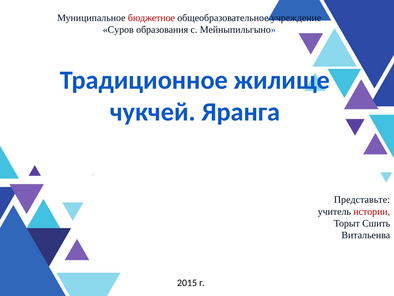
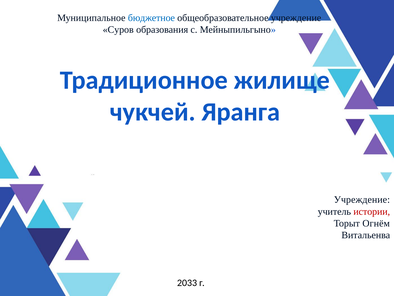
бюджетное colour: red -> blue
Представьте at (362, 199): Представьте -> Учреждение
Сшить: Сшить -> Огнём
2015: 2015 -> 2033
